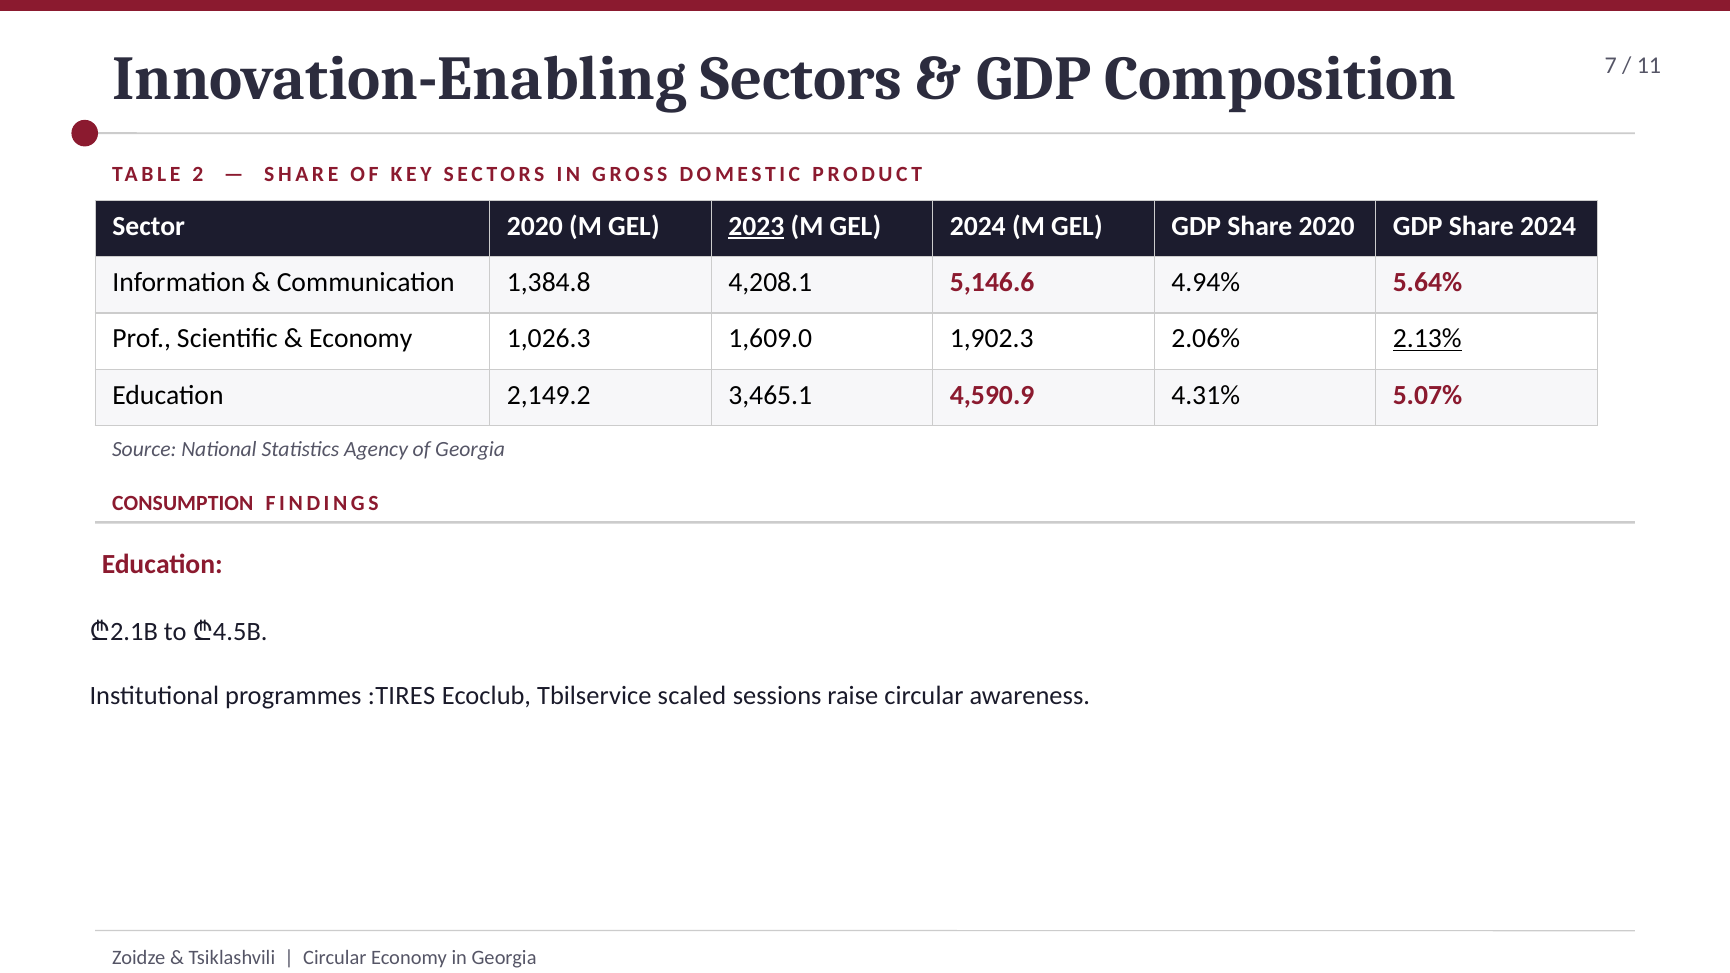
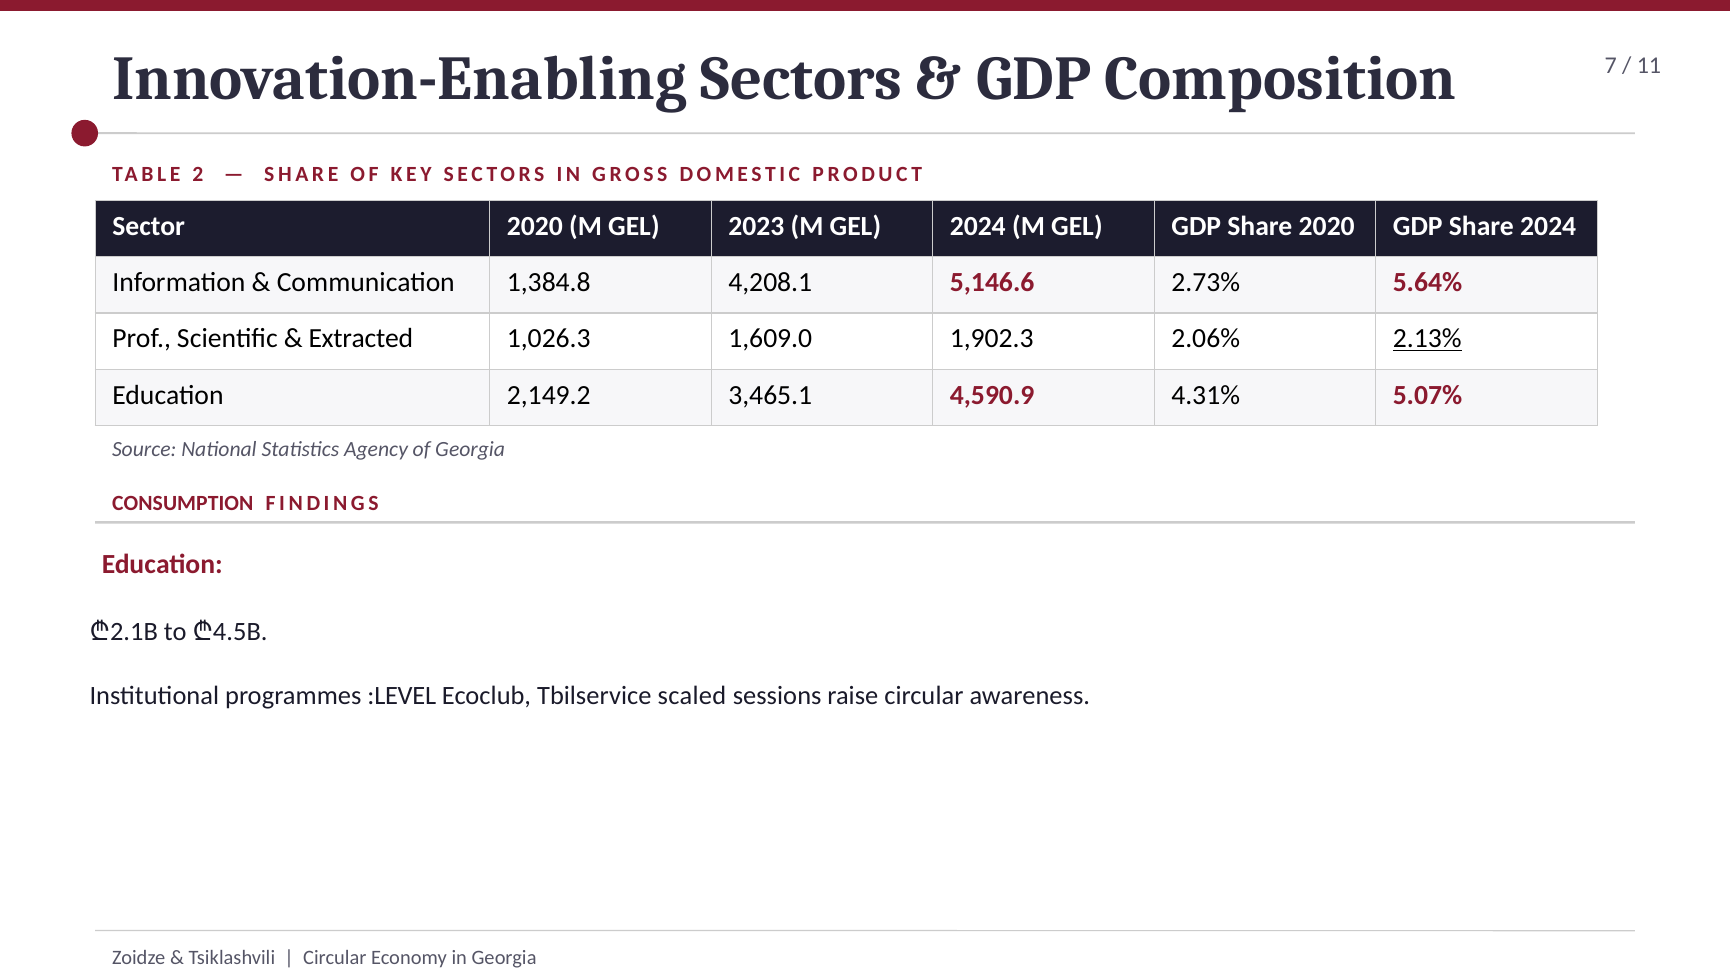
2023 underline: present -> none
4.94%: 4.94% -> 2.73%
Economy at (361, 339): Economy -> Extracted
:TIRES: :TIRES -> :LEVEL
